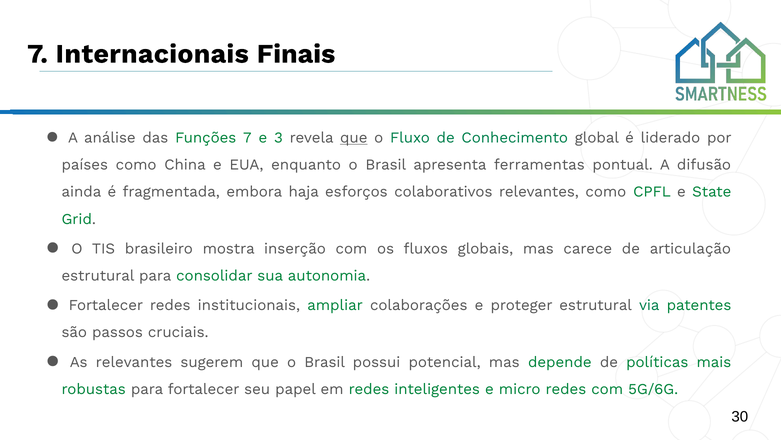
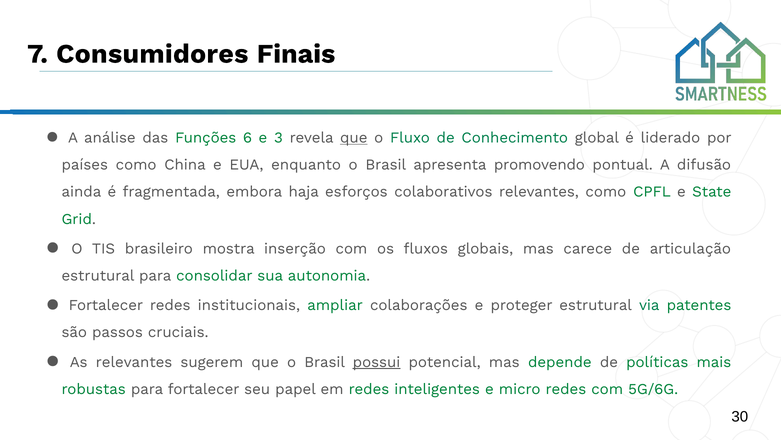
Internacionais: Internacionais -> Consumidores
Funções 7: 7 -> 6
ferramentas: ferramentas -> promovendo
possui underline: none -> present
